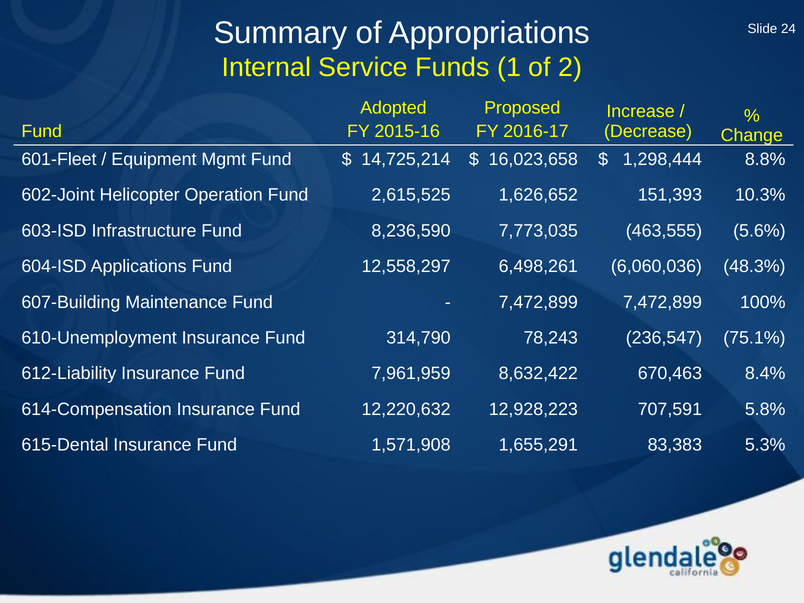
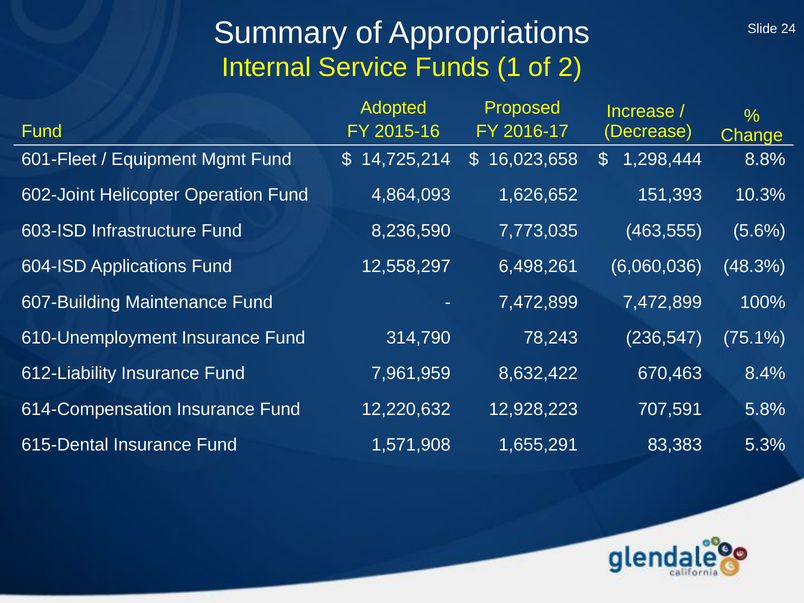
2,615,525: 2,615,525 -> 4,864,093
